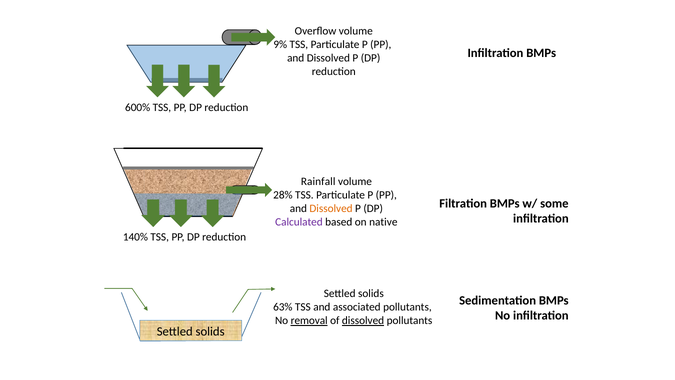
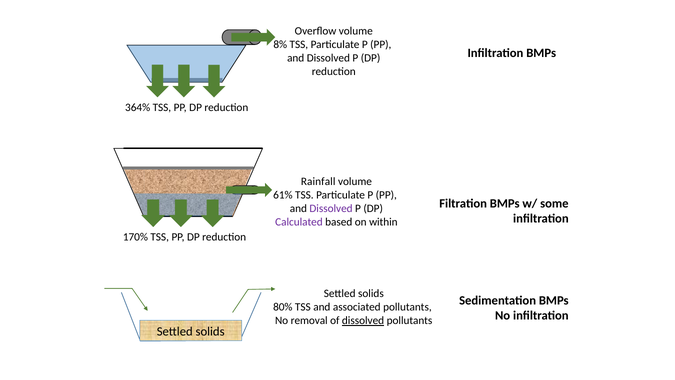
9%: 9% -> 8%
600%: 600% -> 364%
28%: 28% -> 61%
Dissolved at (331, 208) colour: orange -> purple
native: native -> within
140%: 140% -> 170%
63%: 63% -> 80%
removal underline: present -> none
